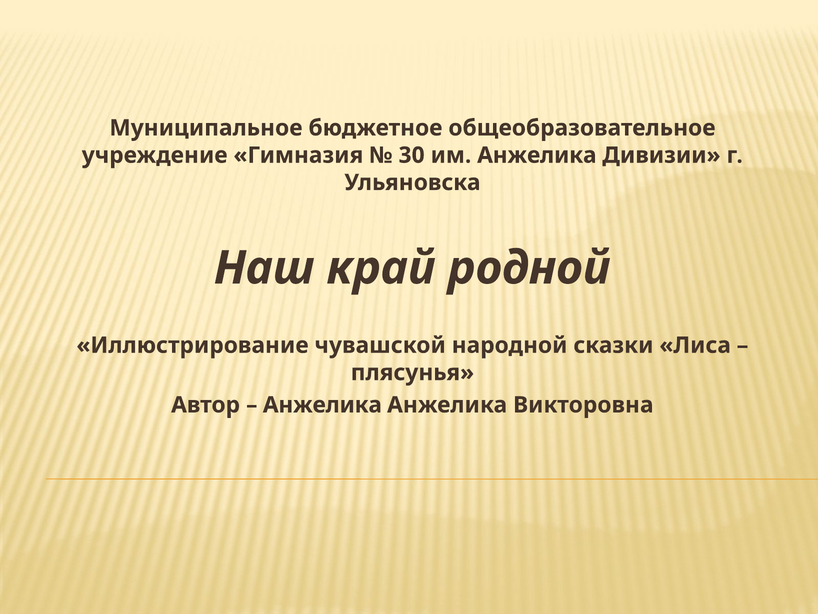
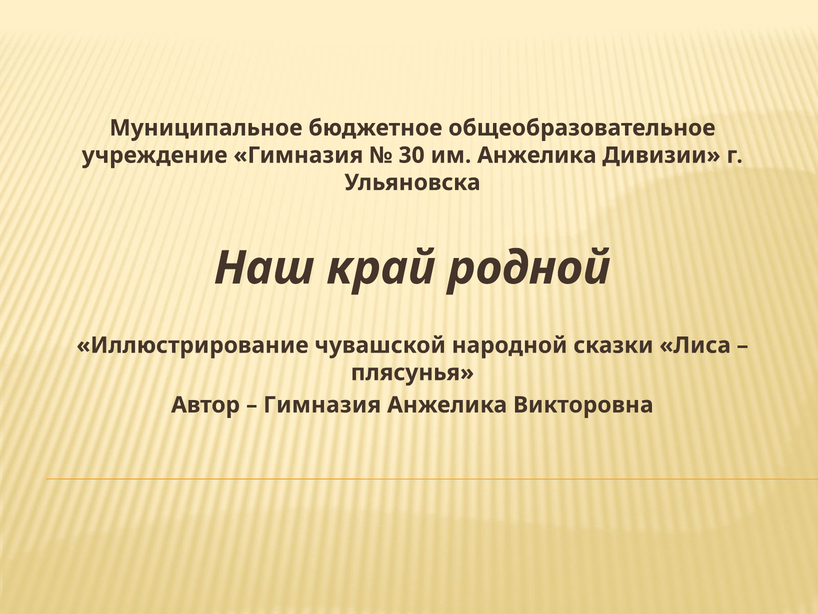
Анжелика at (322, 405): Анжелика -> Гимназия
